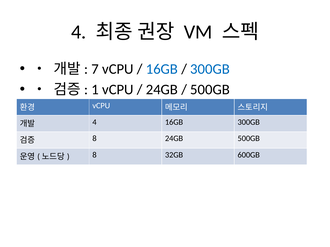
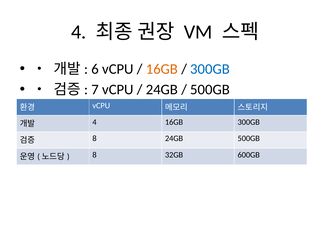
7: 7 -> 6
16GB at (162, 69) colour: blue -> orange
1: 1 -> 7
